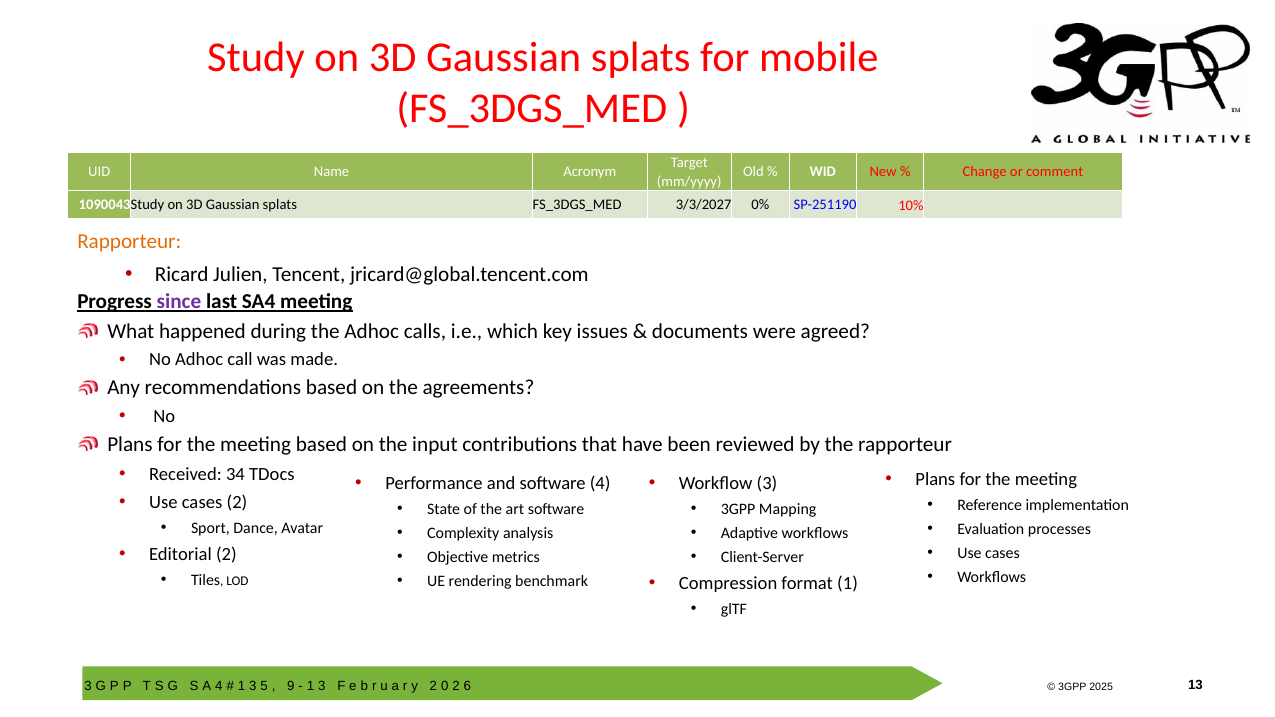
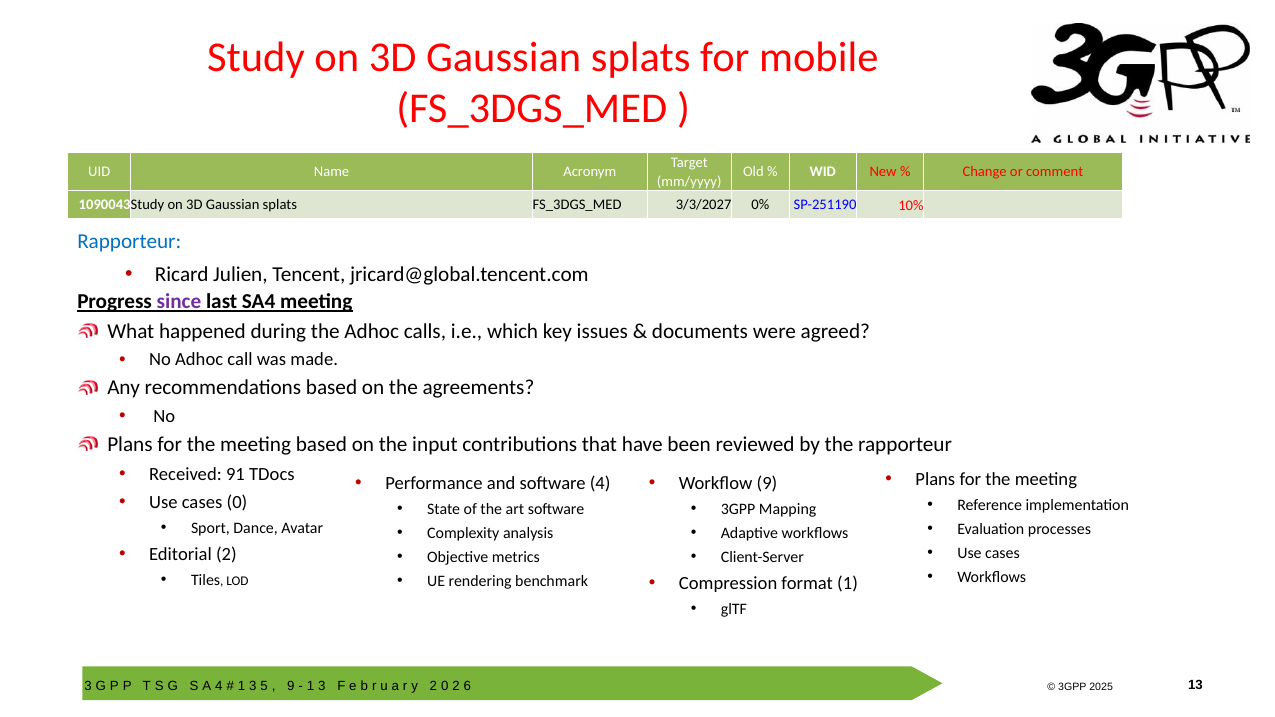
Rapporteur at (129, 242) colour: orange -> blue
34: 34 -> 91
Workflow 3: 3 -> 9
cases 2: 2 -> 0
